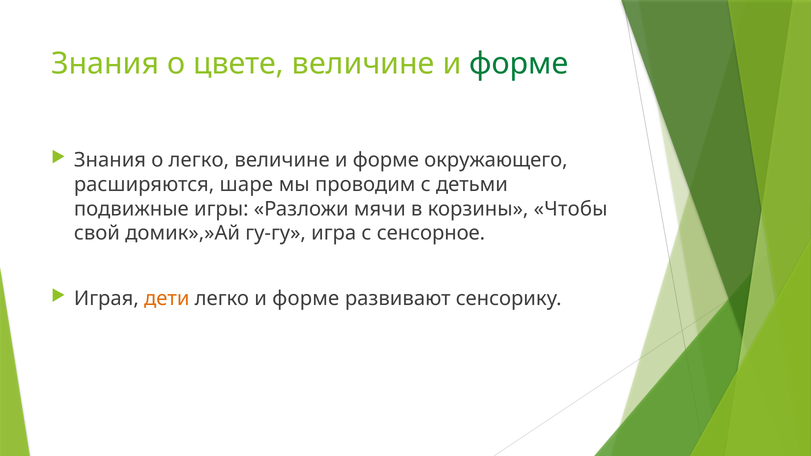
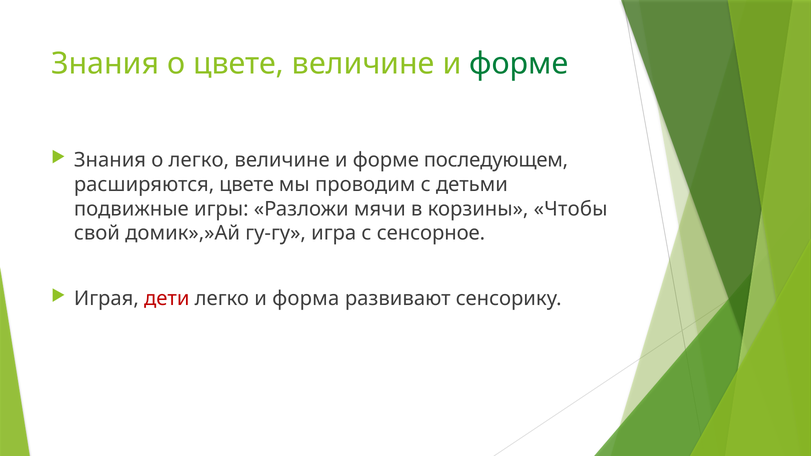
окружающего: окружающего -> последующем
расширяются шаре: шаре -> цвете
дети colour: orange -> red
легко и форме: форме -> форма
